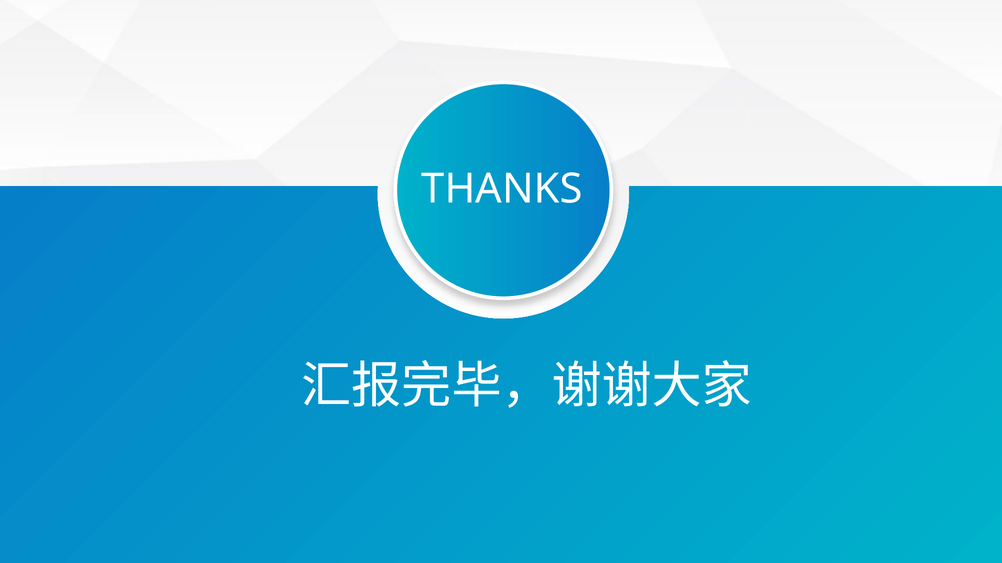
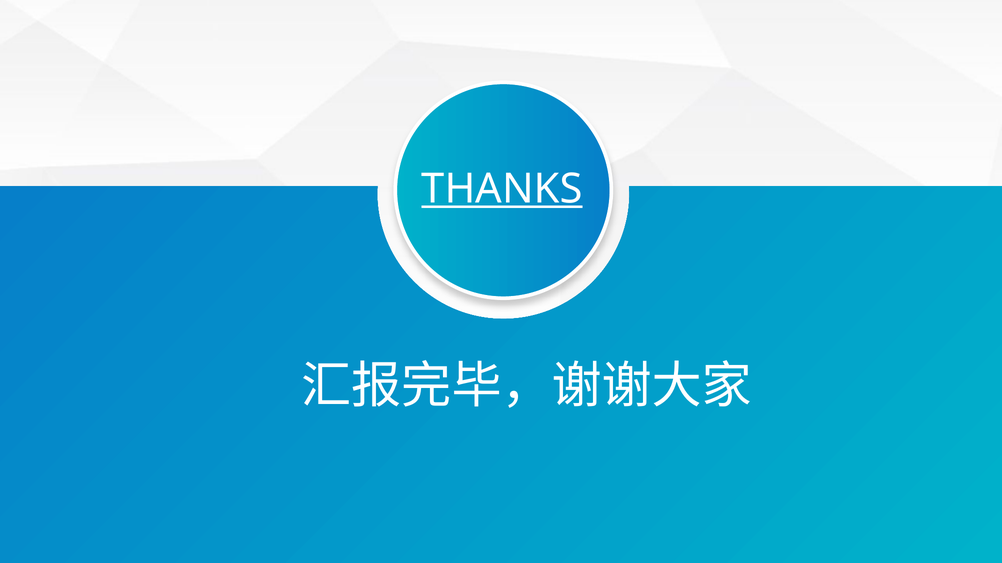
THANKS underline: none -> present
